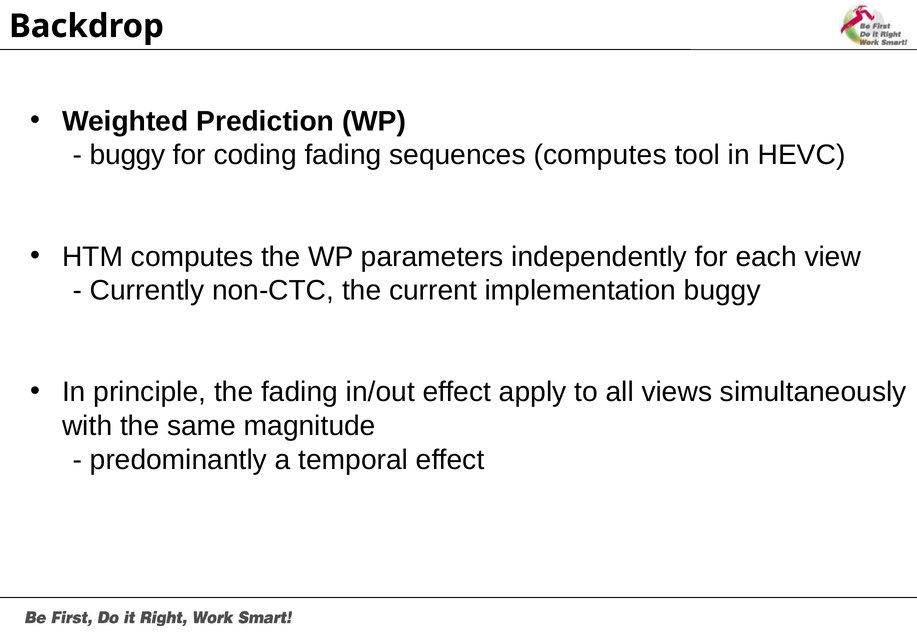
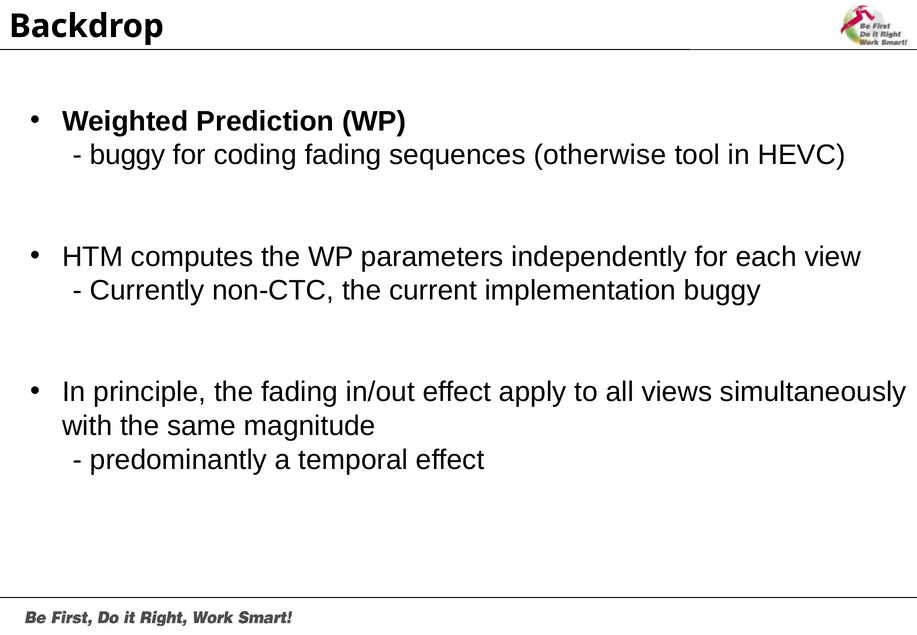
sequences computes: computes -> otherwise
